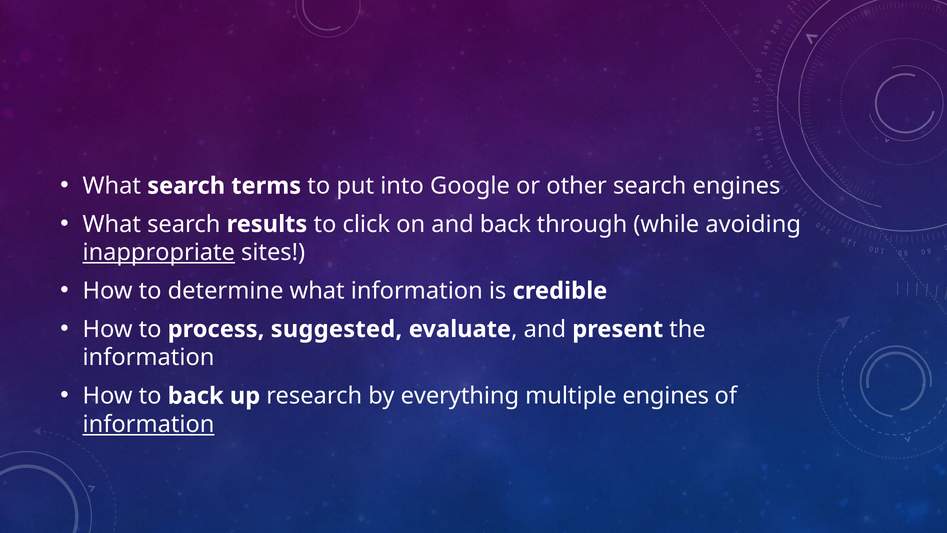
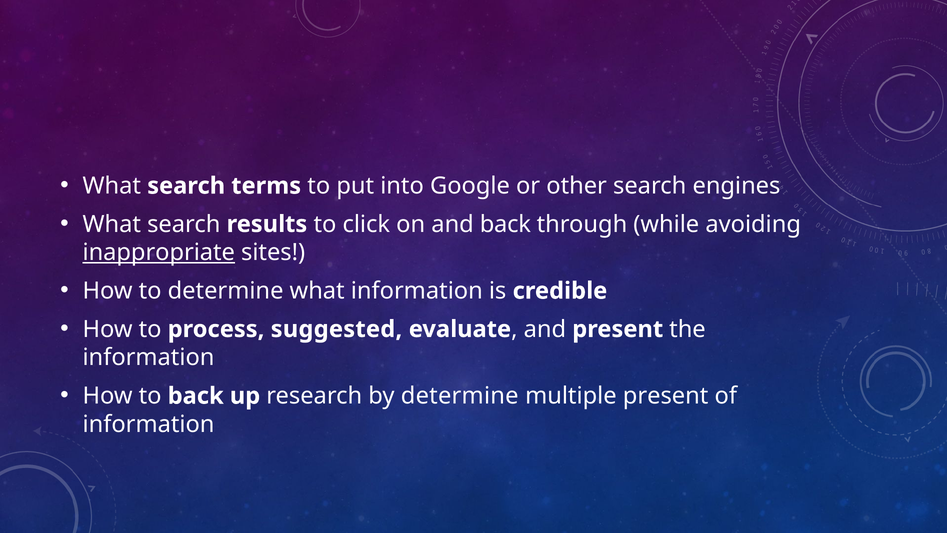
by everything: everything -> determine
multiple engines: engines -> present
information at (149, 424) underline: present -> none
